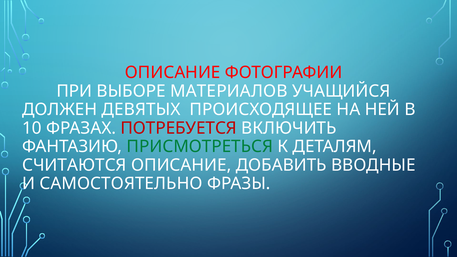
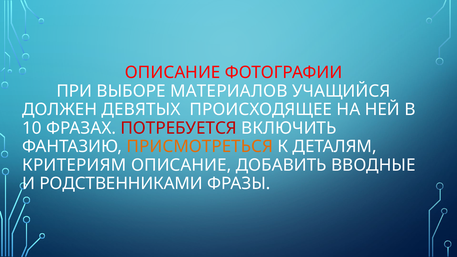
ПРИСМОТРЕТЬСЯ colour: green -> orange
СЧИТАЮТСЯ: СЧИТАЮТСЯ -> КРИТЕРИЯМ
САМОСТОЯТЕЛЬНО: САМОСТОЯТЕЛЬНО -> РОДСТВЕННИКАМИ
